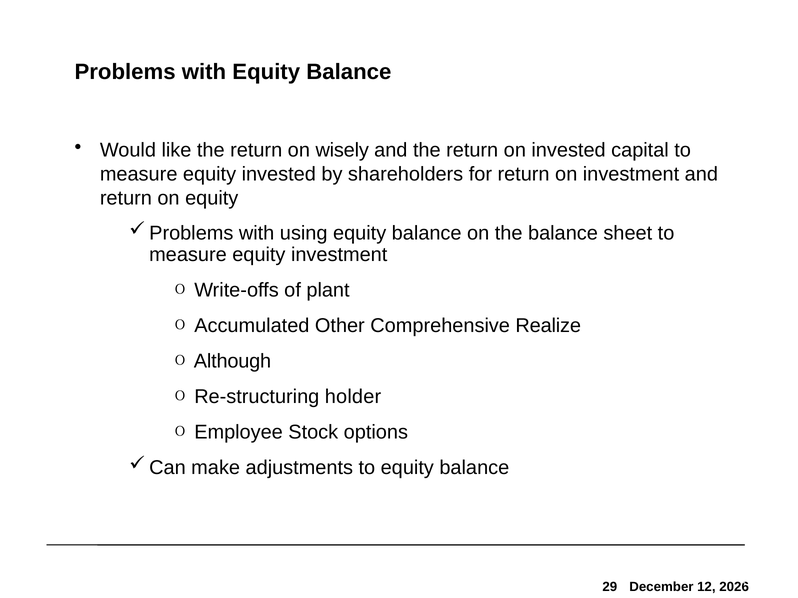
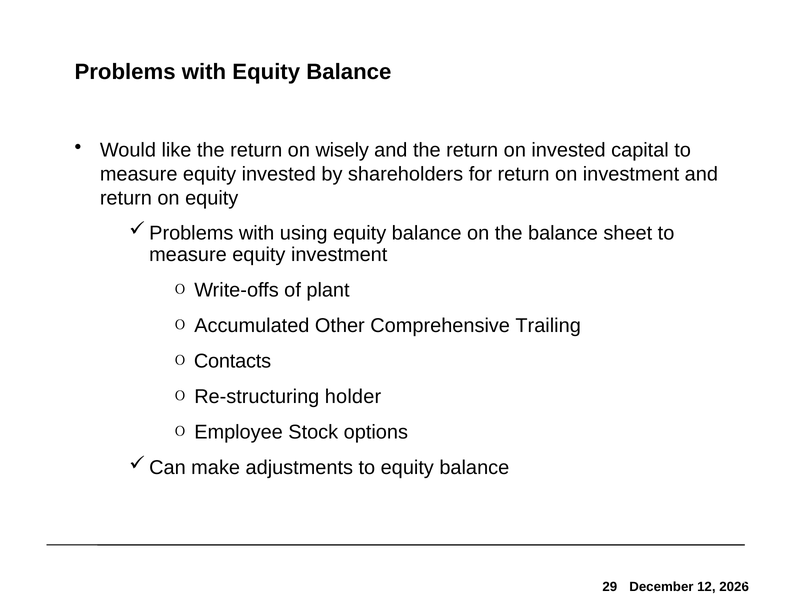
Realize: Realize -> Trailing
Although: Although -> Contacts
